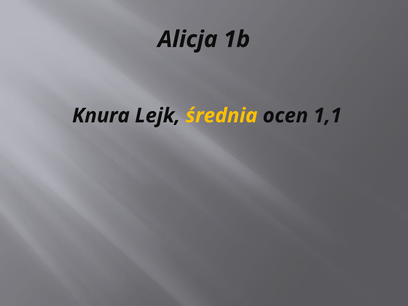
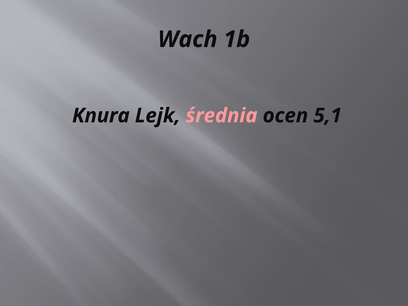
Alicja: Alicja -> Wach
średnia colour: yellow -> pink
1,1: 1,1 -> 5,1
